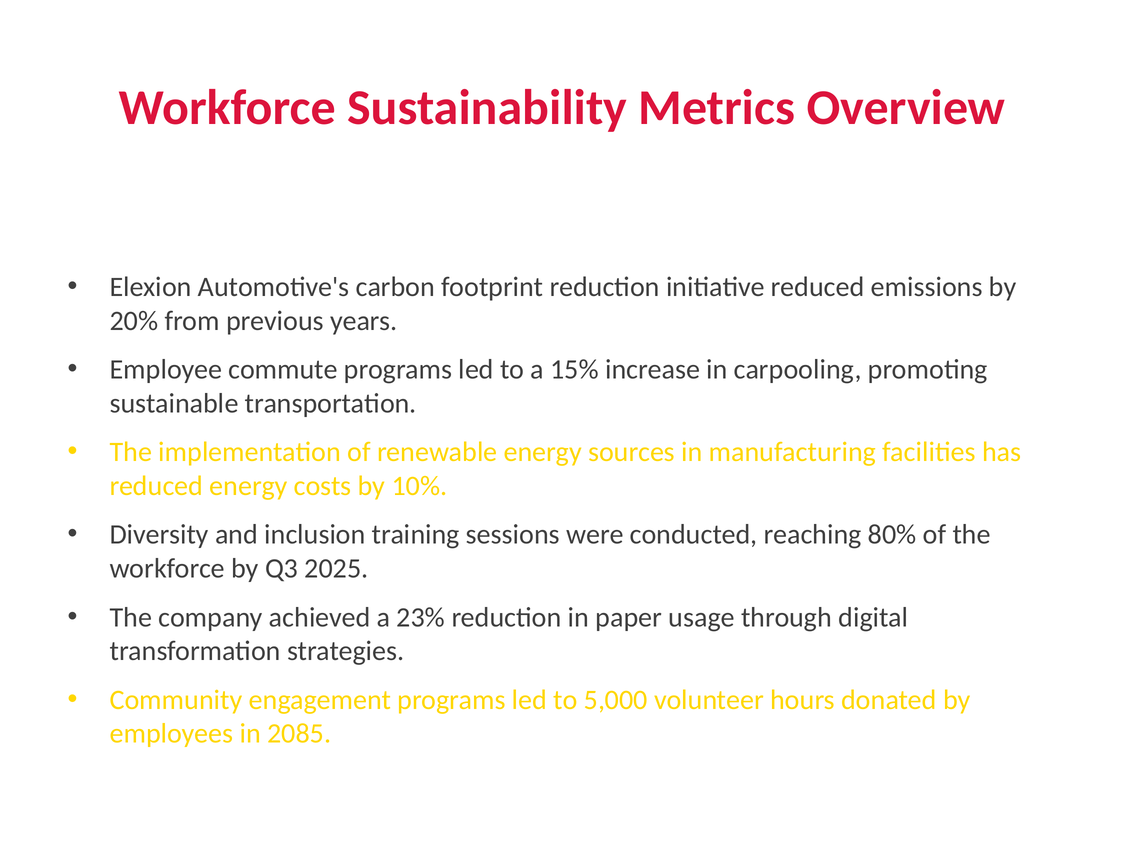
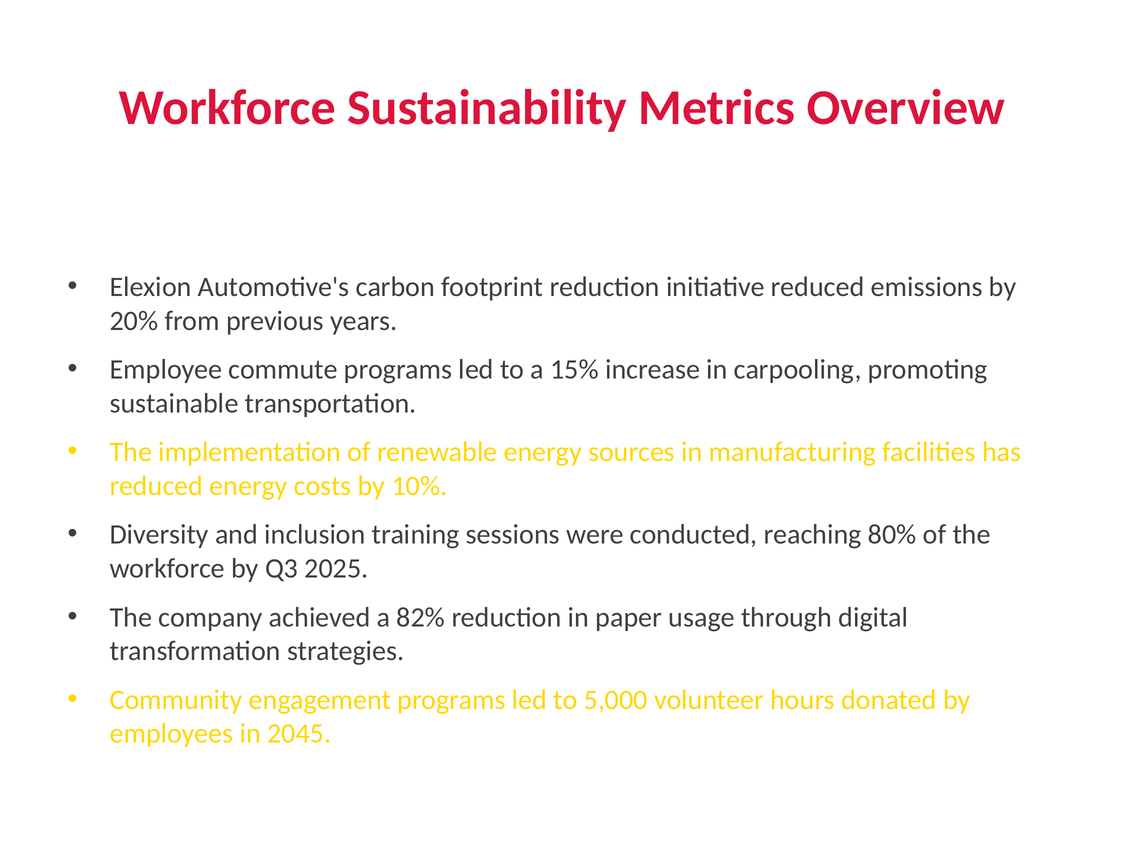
23%: 23% -> 82%
2085: 2085 -> 2045
